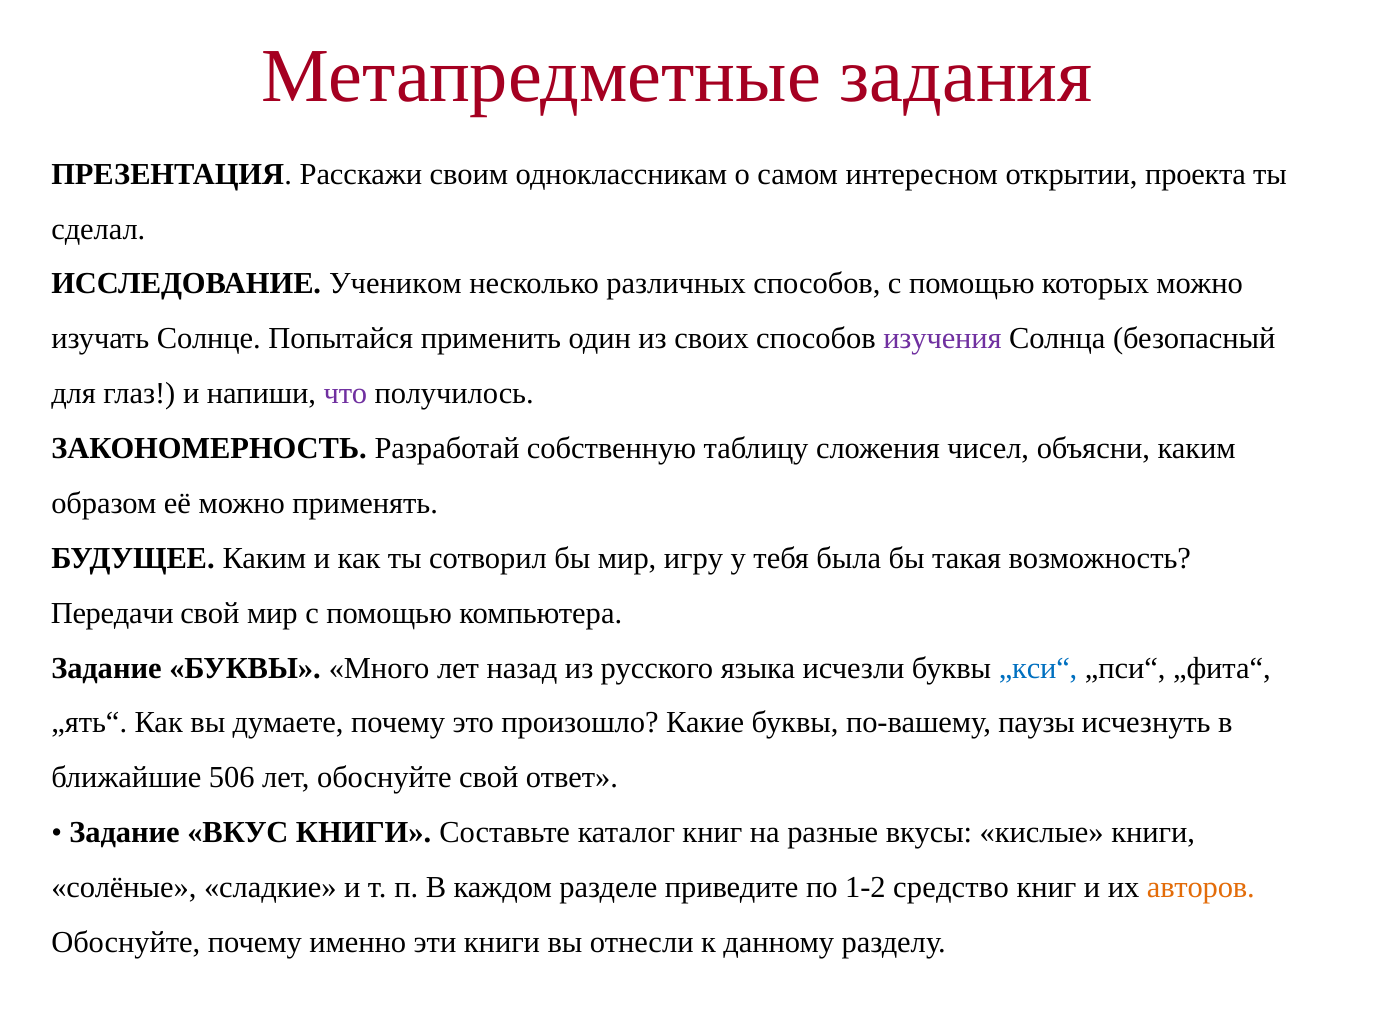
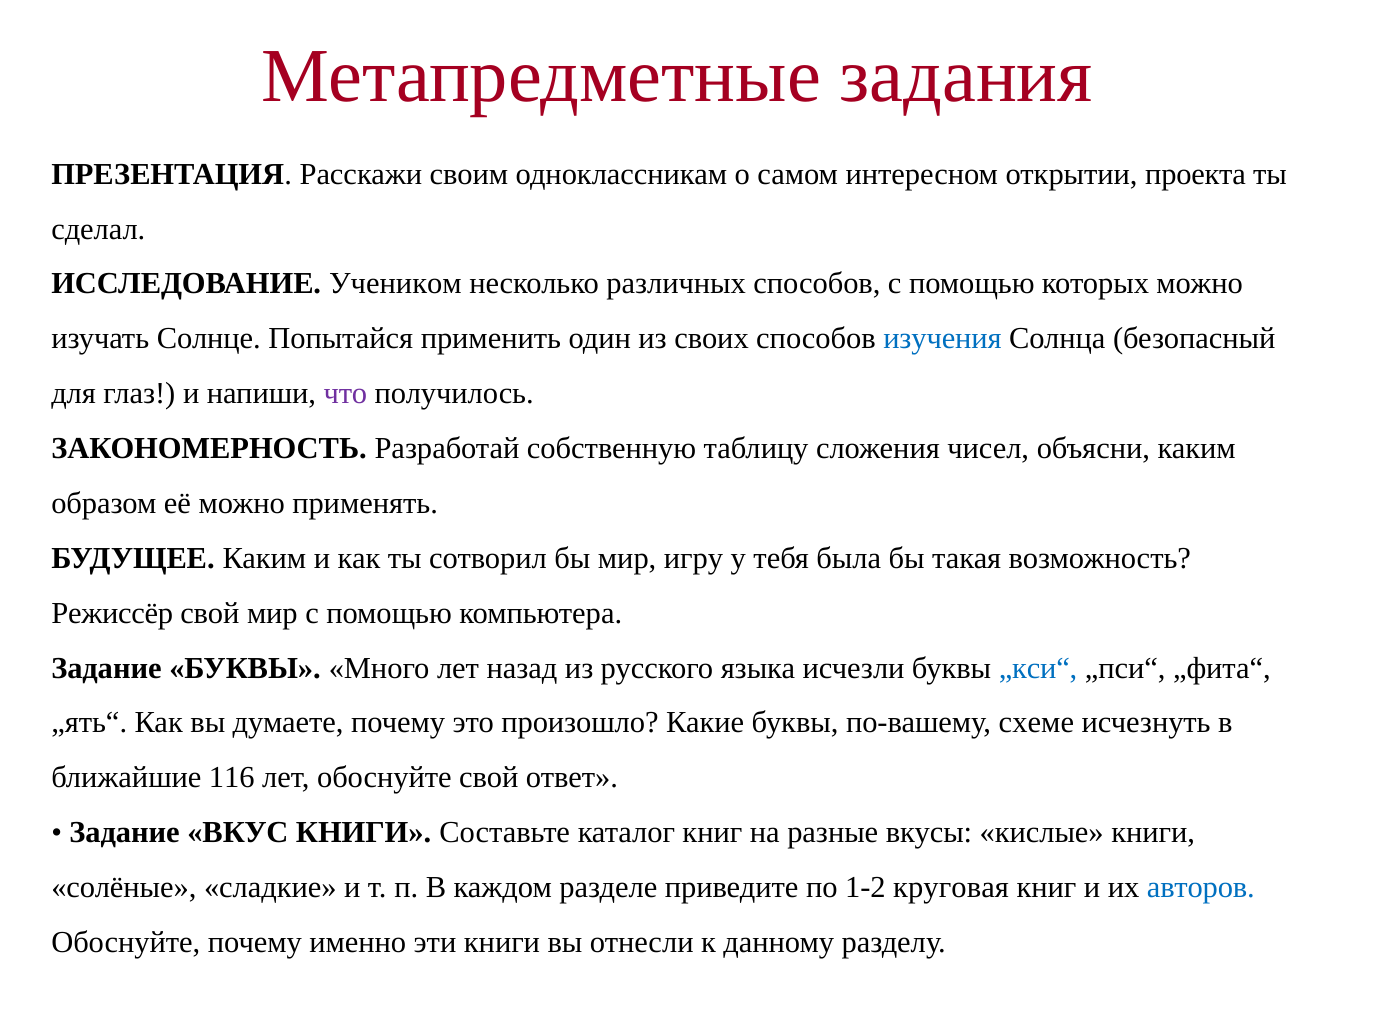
изучения colour: purple -> blue
Передачи: Передачи -> Режиссёр
паузы: паузы -> схеме
506: 506 -> 116
средство: средство -> круговая
авторов colour: orange -> blue
